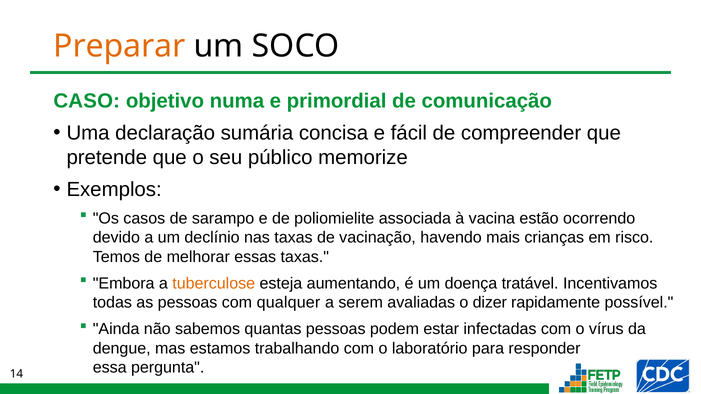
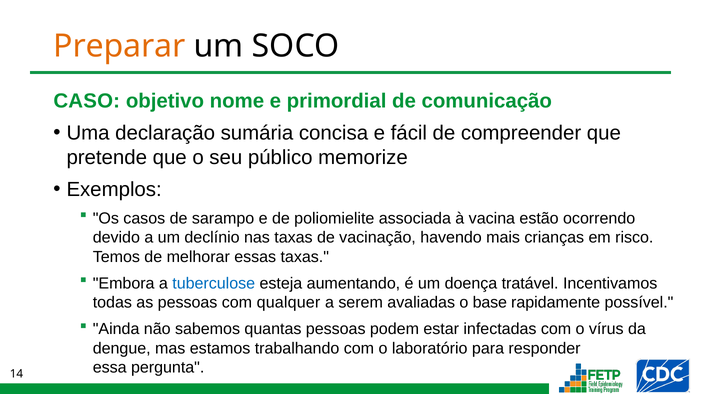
numa: numa -> nome
tuberculose colour: orange -> blue
dizer: dizer -> base
